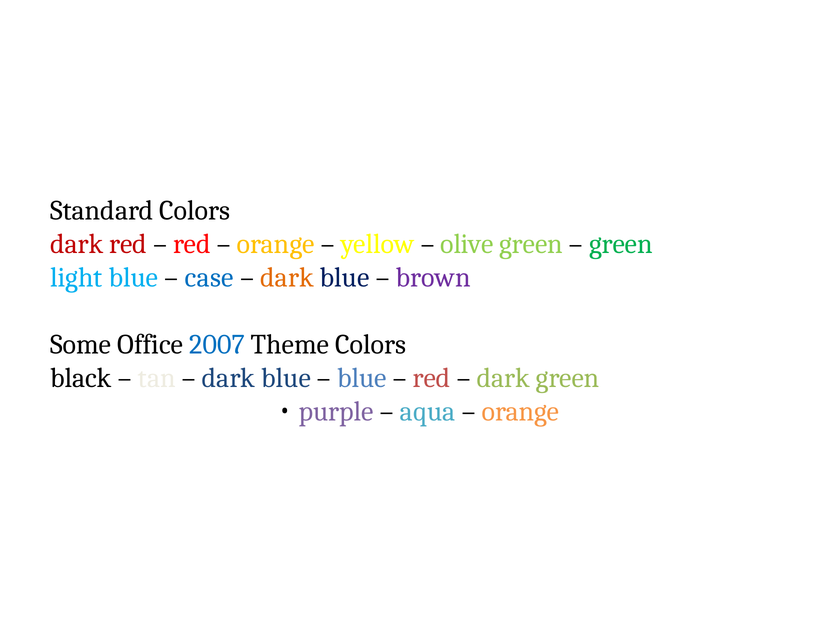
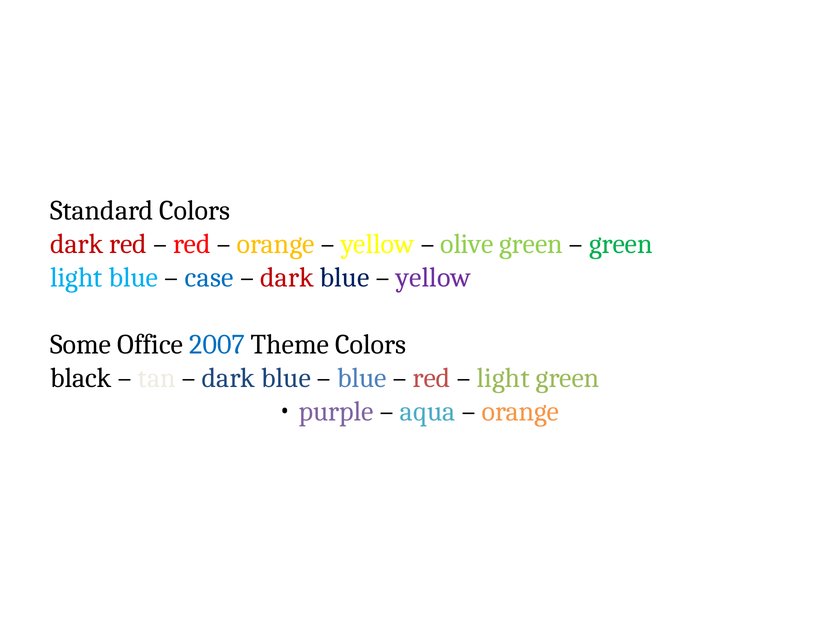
dark at (287, 278) colour: orange -> red
brown at (433, 278): brown -> yellow
dark at (503, 378): dark -> light
